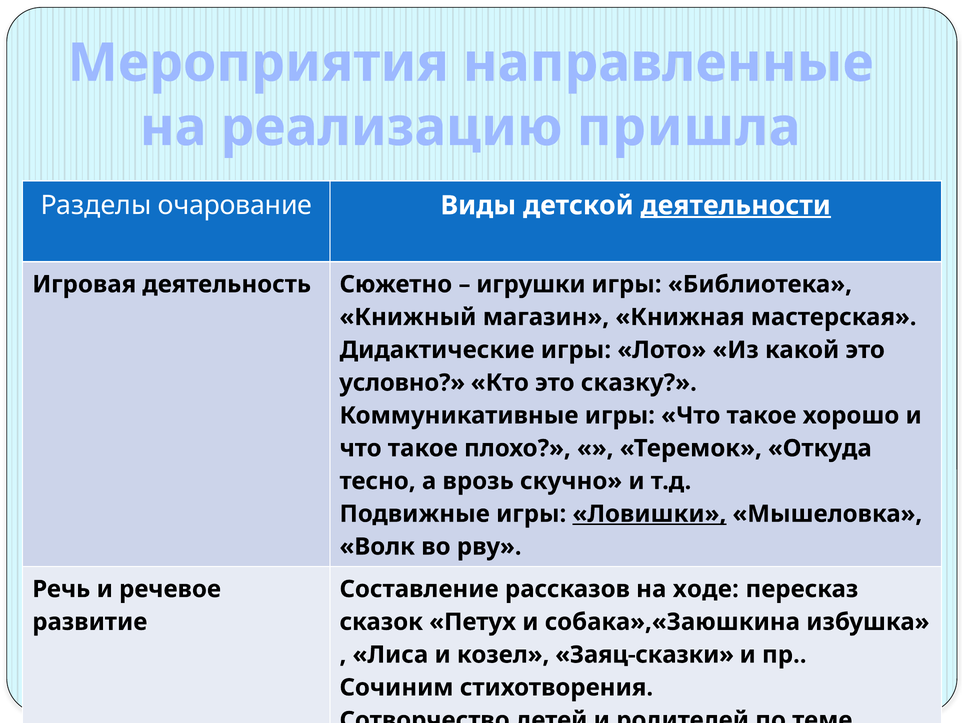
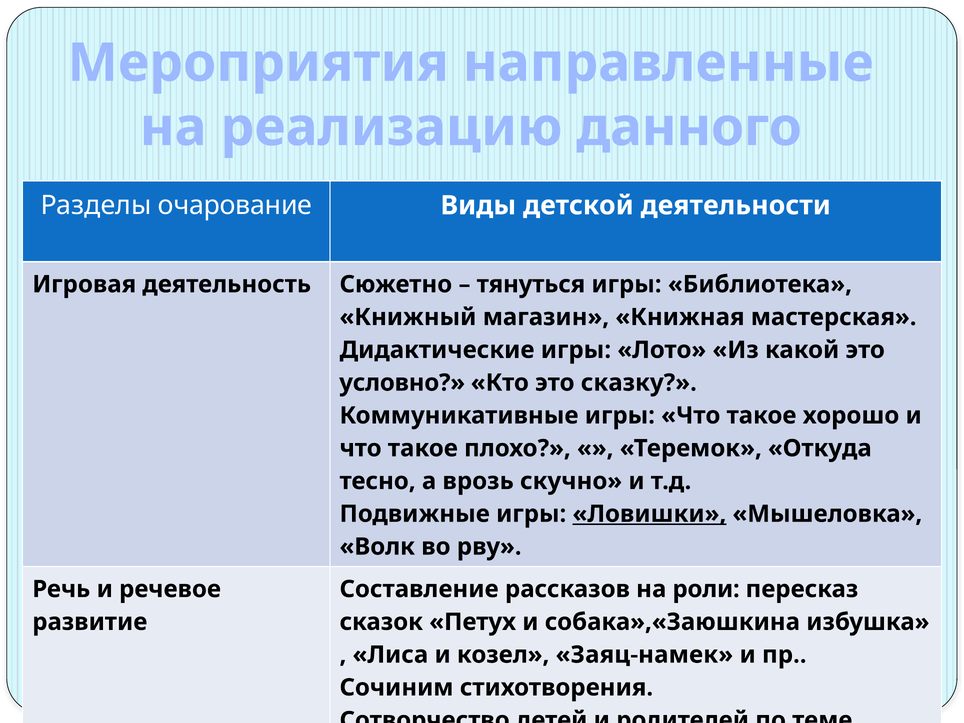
пришла: пришла -> данного
деятельности underline: present -> none
игрушки: игрушки -> тянуться
ходе: ходе -> роли
Заяц-сказки: Заяц-сказки -> Заяц-намек
